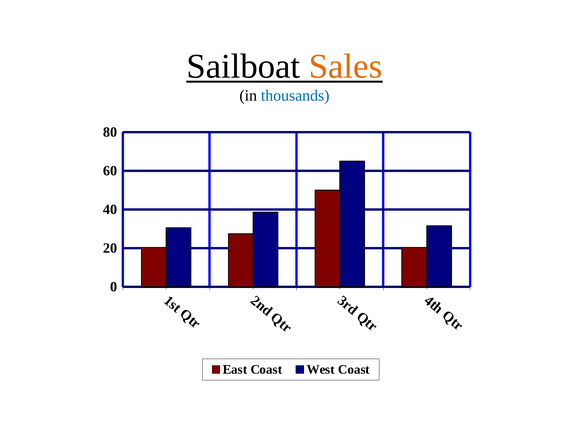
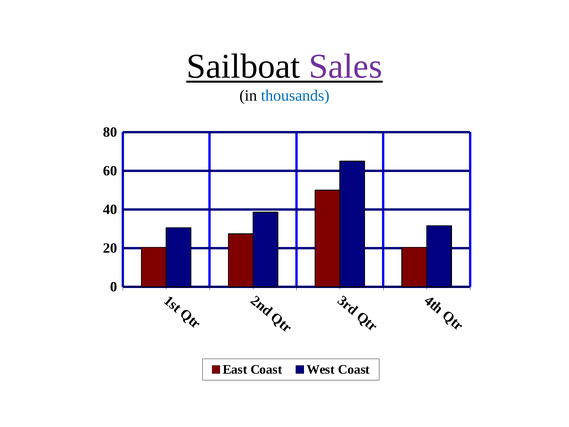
Sales colour: orange -> purple
